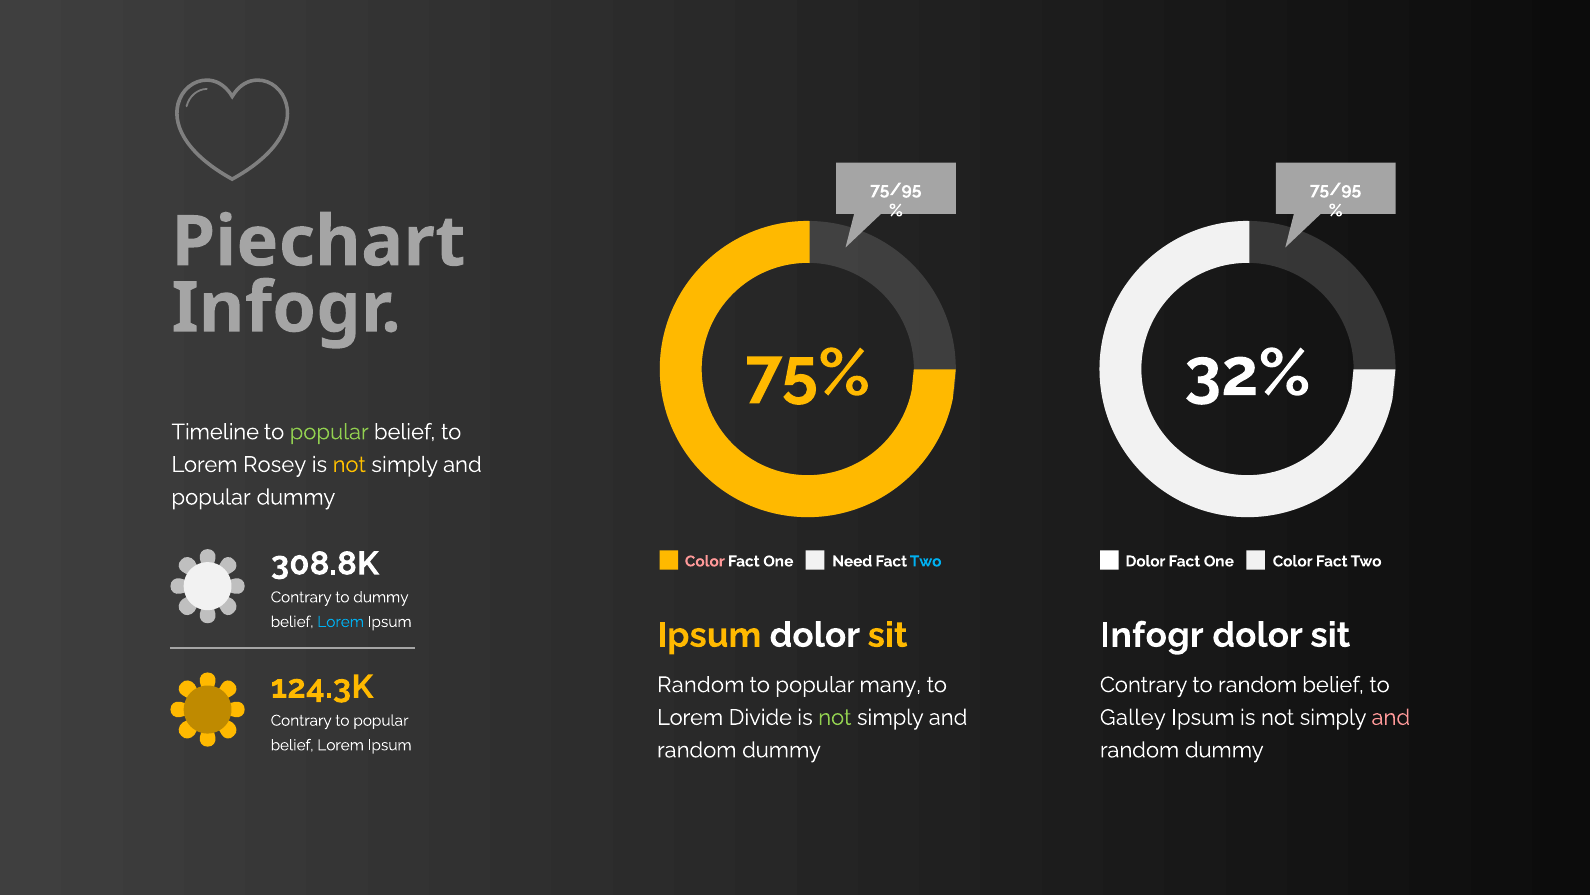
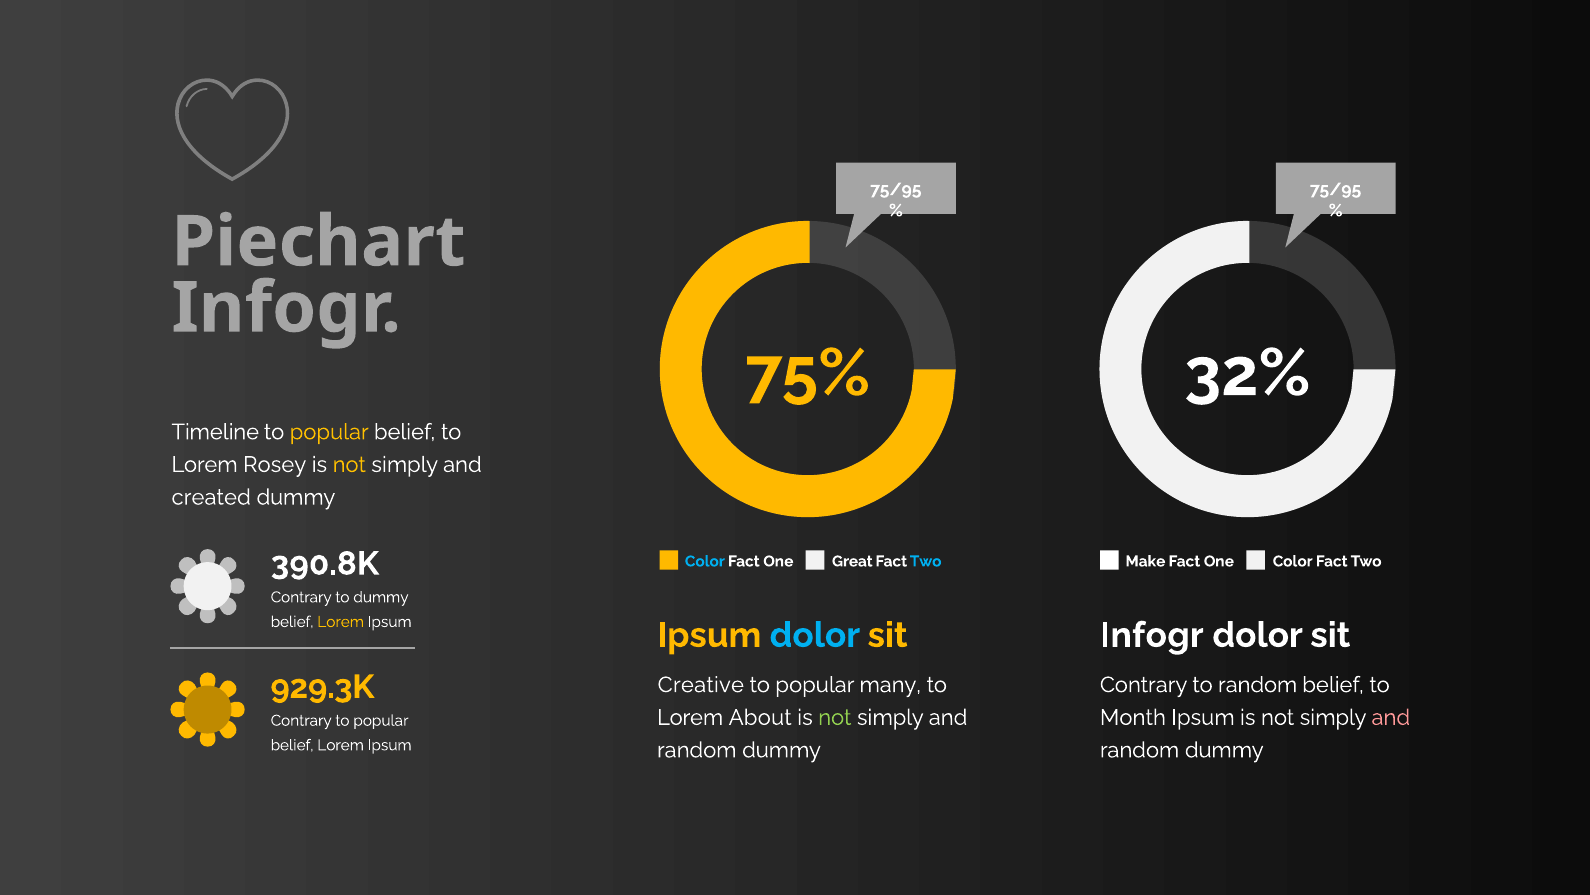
popular at (329, 432) colour: light green -> yellow
popular at (211, 497): popular -> created
308.8K: 308.8K -> 390.8K
Color at (705, 561) colour: pink -> light blue
Need: Need -> Great
Dolor at (1145, 561): Dolor -> Make
Lorem at (341, 621) colour: light blue -> yellow
dolor at (815, 635) colour: white -> light blue
124.3K: 124.3K -> 929.3K
Random at (701, 684): Random -> Creative
Divide: Divide -> About
Galley: Galley -> Month
